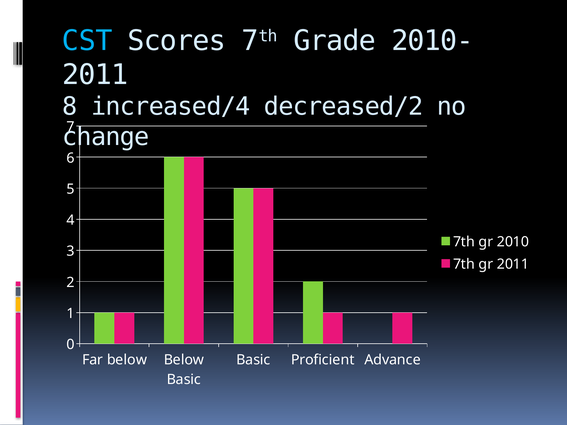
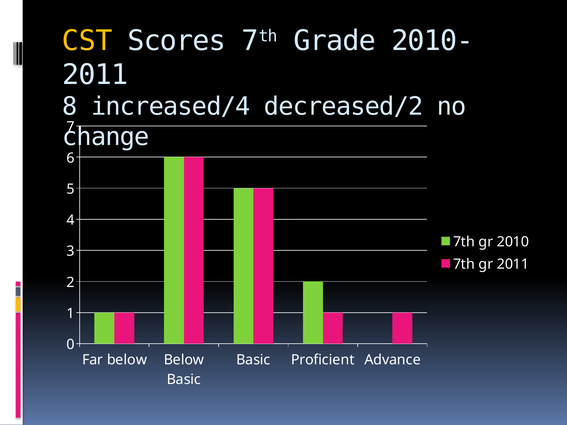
CST colour: light blue -> yellow
